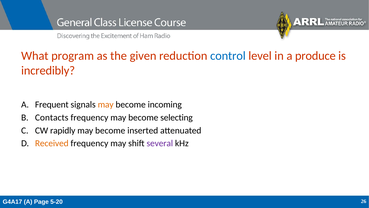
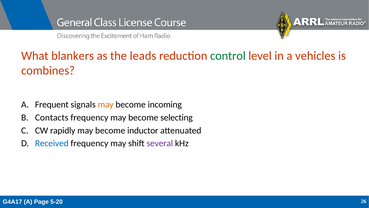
program: program -> blankers
given: given -> leads
control colour: blue -> green
produce: produce -> vehicles
incredibly: incredibly -> combines
inserted: inserted -> inductor
Received colour: orange -> blue
